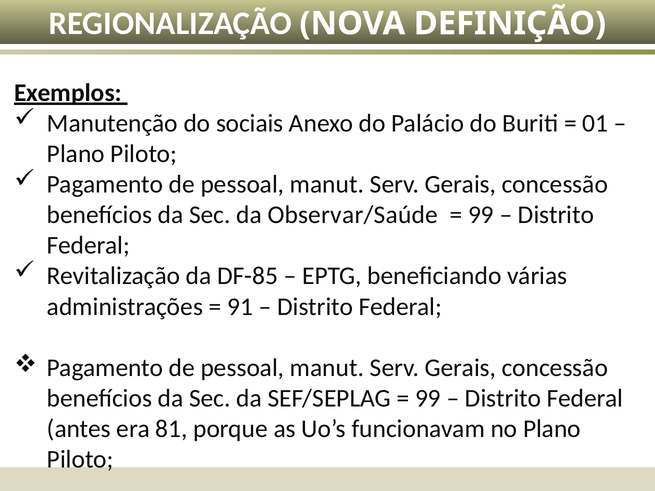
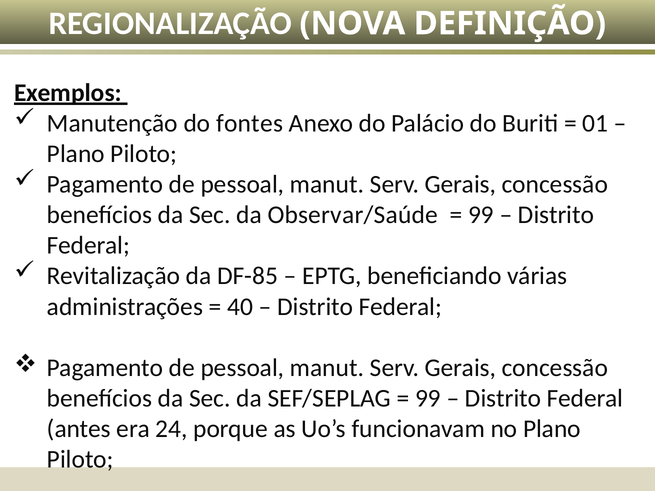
sociais: sociais -> fontes
91: 91 -> 40
81: 81 -> 24
